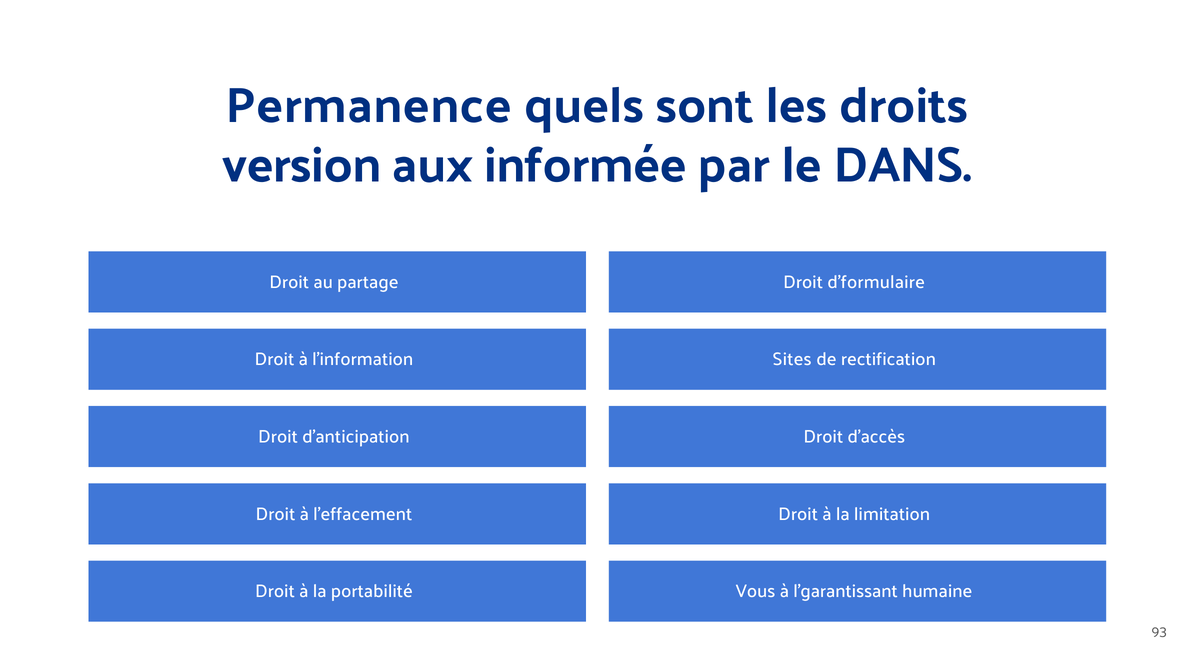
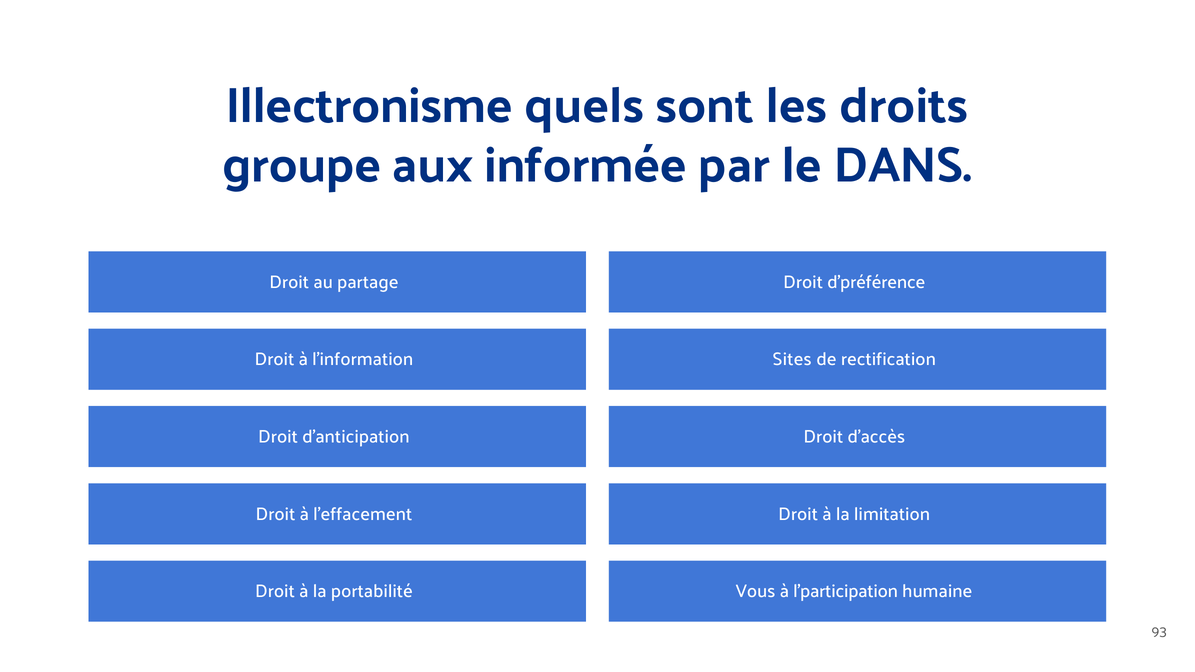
Permanence: Permanence -> Illectronisme
version: version -> groupe
d'formulaire: d'formulaire -> d'préférence
l'garantissant: l'garantissant -> l'participation
